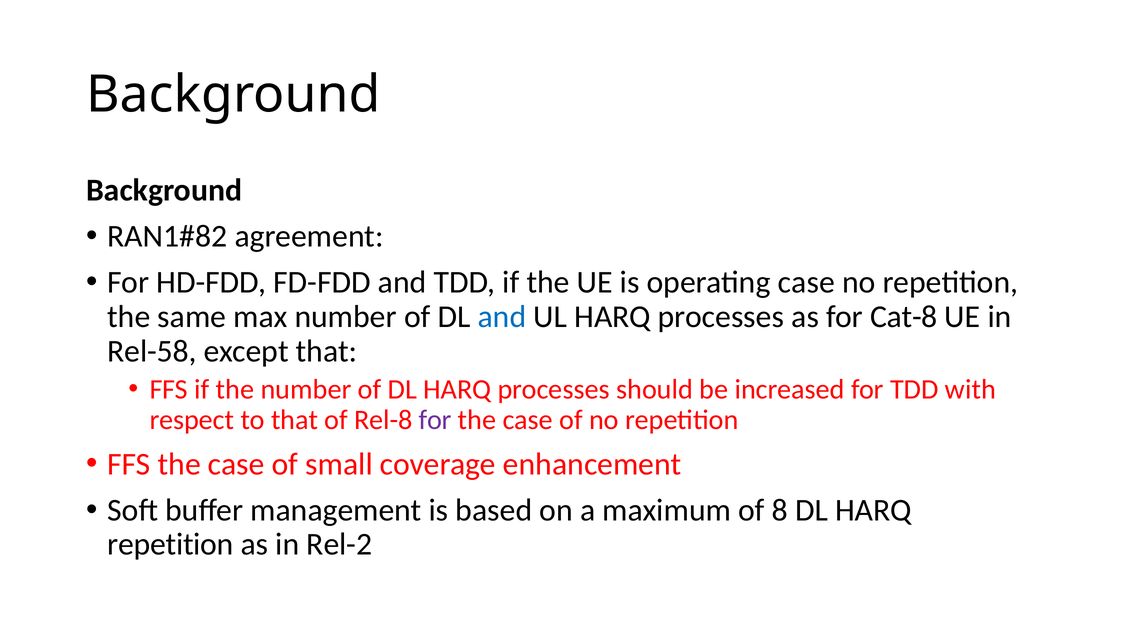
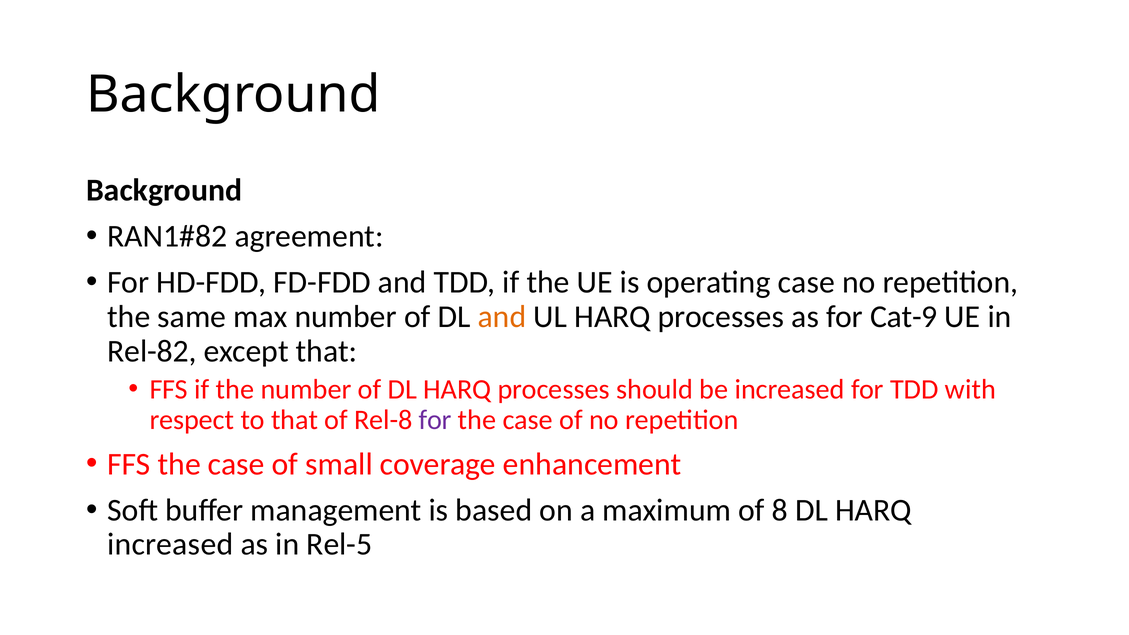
and at (502, 317) colour: blue -> orange
Cat-8: Cat-8 -> Cat-9
Rel-58: Rel-58 -> Rel-82
repetition at (170, 544): repetition -> increased
Rel-2: Rel-2 -> Rel-5
